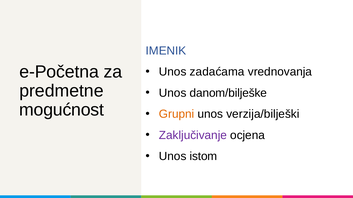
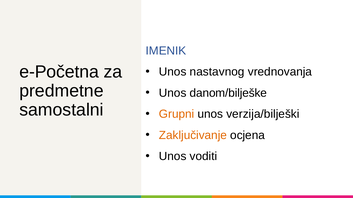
zadaćama: zadaćama -> nastavnog
mogućnost: mogućnost -> samostalni
Zaključivanje colour: purple -> orange
istom: istom -> voditi
